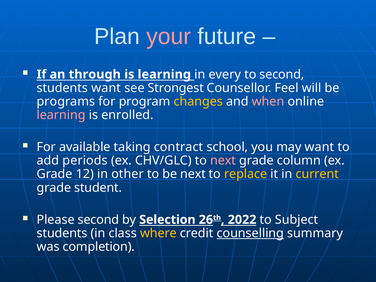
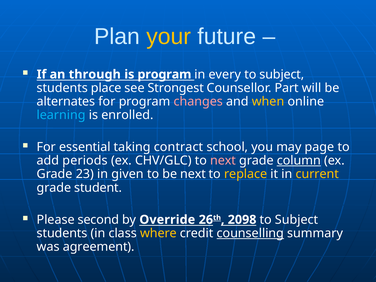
your colour: pink -> yellow
is learning: learning -> program
second at (282, 74): second -> subject
students want: want -> place
Feel: Feel -> Part
programs: programs -> alternates
changes colour: yellow -> pink
when colour: pink -> yellow
learning at (61, 115) colour: pink -> light blue
available: available -> essential
may want: want -> page
column underline: none -> present
12: 12 -> 23
other: other -> given
Selection: Selection -> Override
2022: 2022 -> 2098
completion: completion -> agreement
